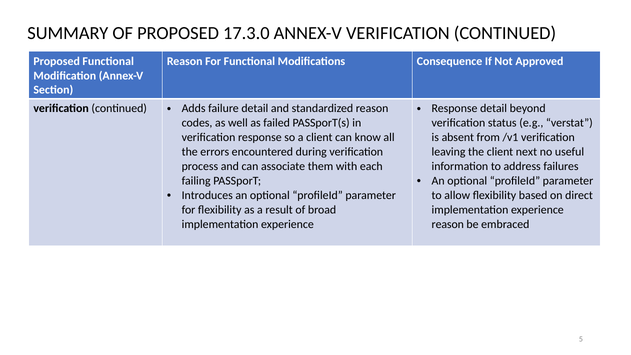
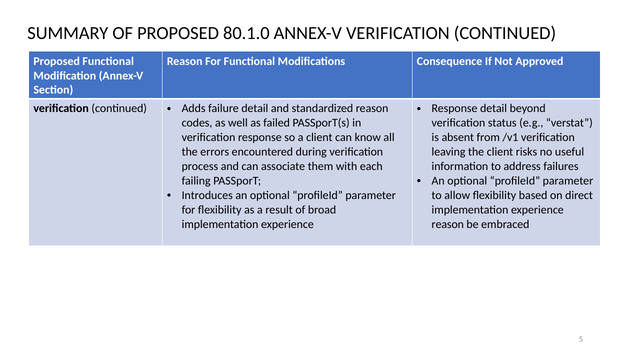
17.3.0: 17.3.0 -> 80.1.0
next: next -> risks
